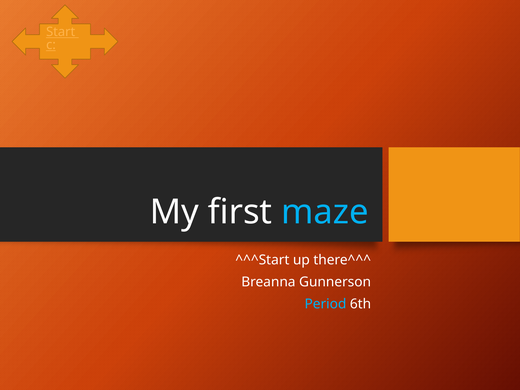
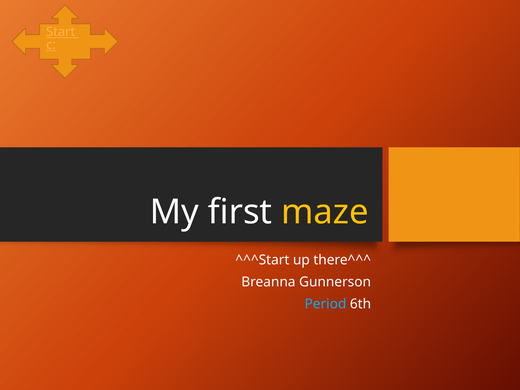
maze colour: light blue -> yellow
